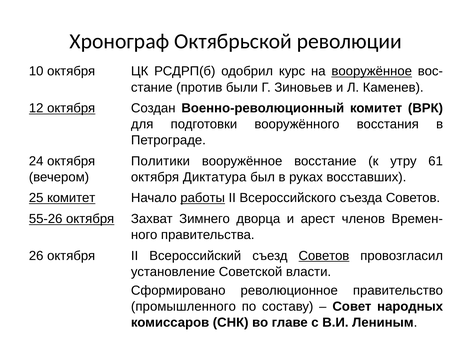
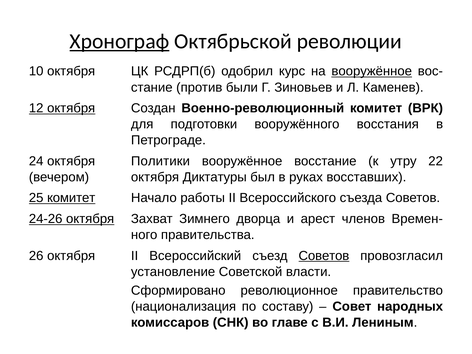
Хронограф underline: none -> present
61: 61 -> 22
Диктатура: Диктатура -> Диктатуры
работы underline: present -> none
55-26: 55-26 -> 24-26
промышленного: промышленного -> национализация
